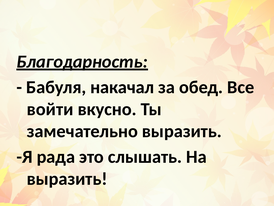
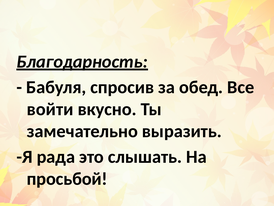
накачал: накачал -> спросив
выразить at (67, 178): выразить -> просьбой
